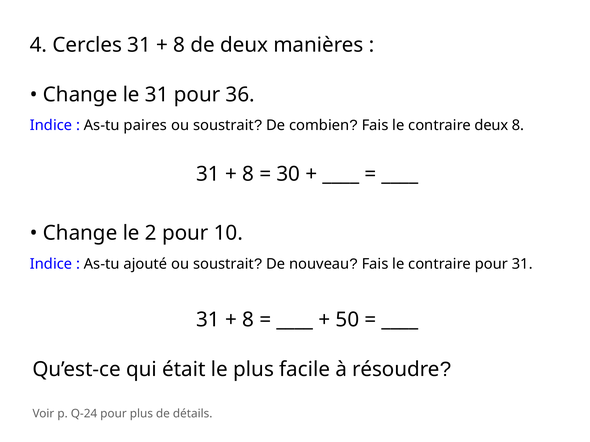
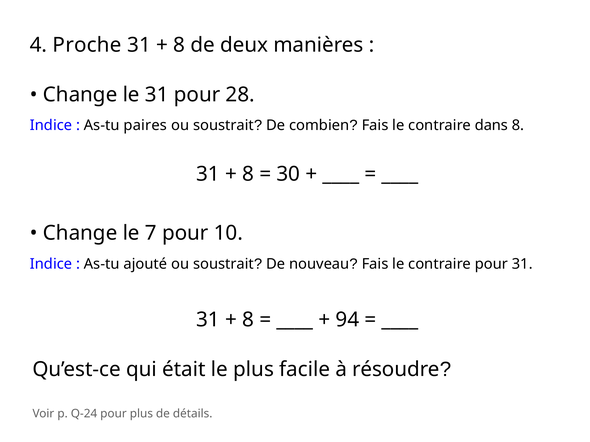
Cercles: Cercles -> Proche
36: 36 -> 28
contraire deux: deux -> dans
2: 2 -> 7
50: 50 -> 94
